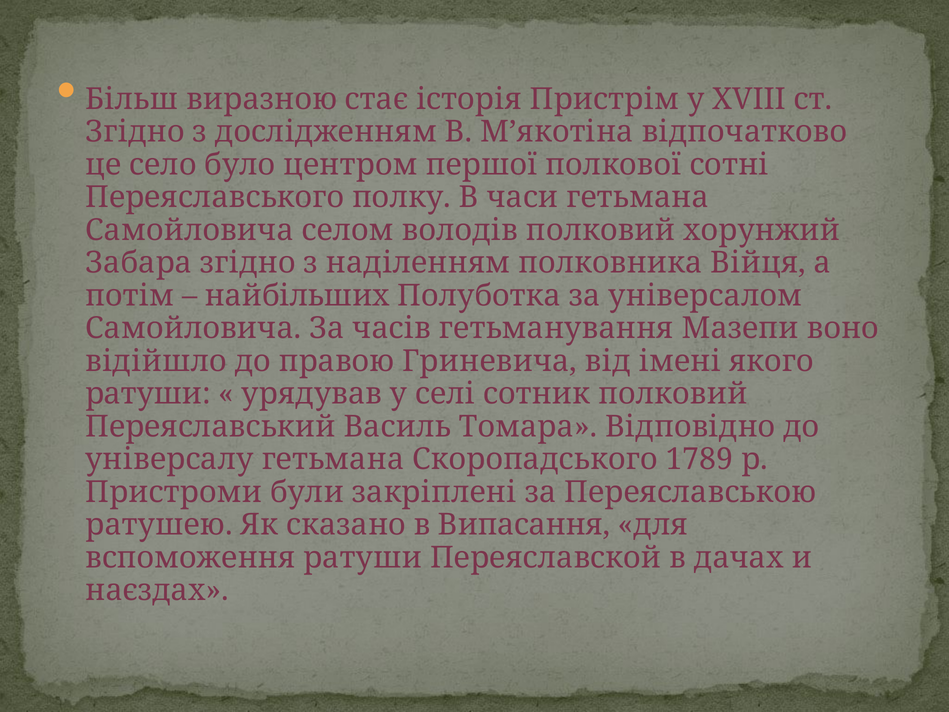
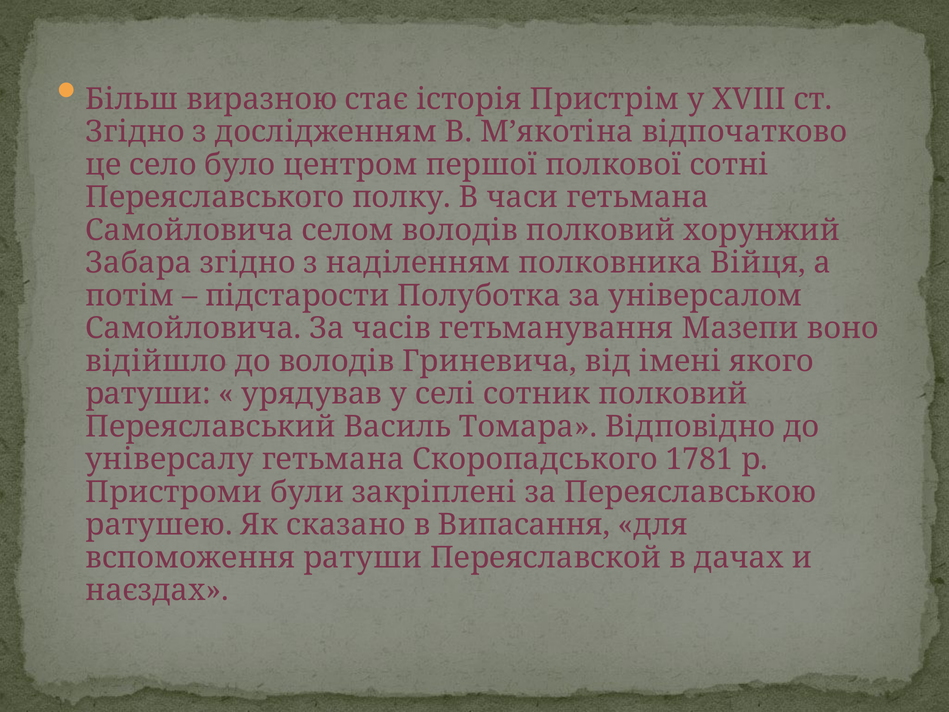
найбільших: найбільших -> підстарости
до правою: правою -> володів
1789: 1789 -> 1781
